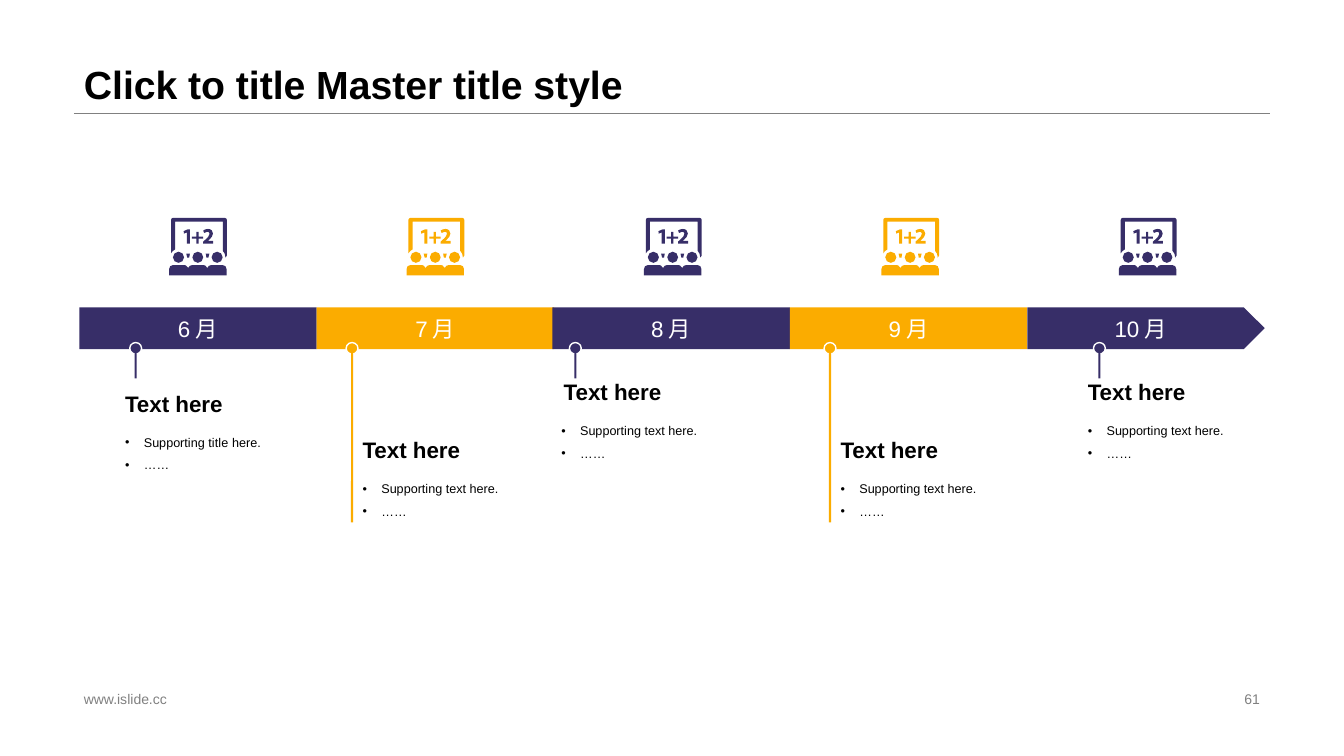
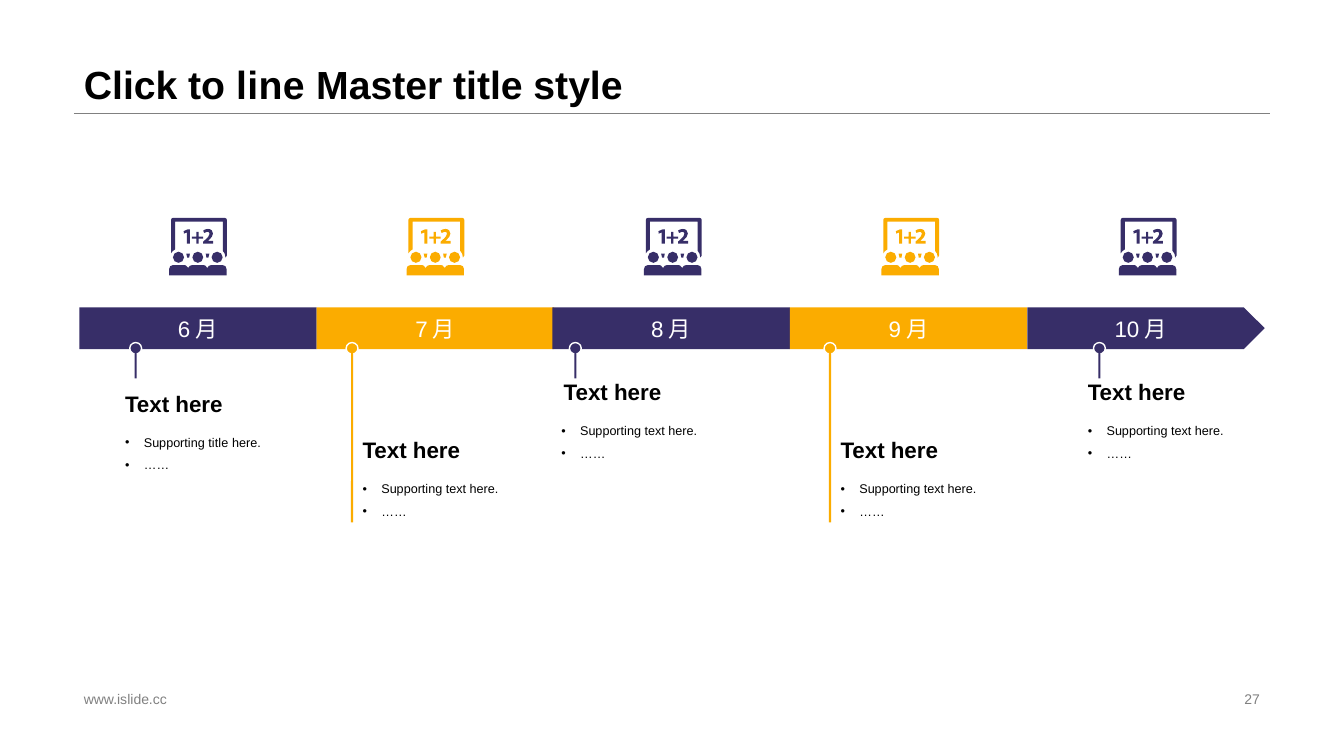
to title: title -> line
61: 61 -> 27
